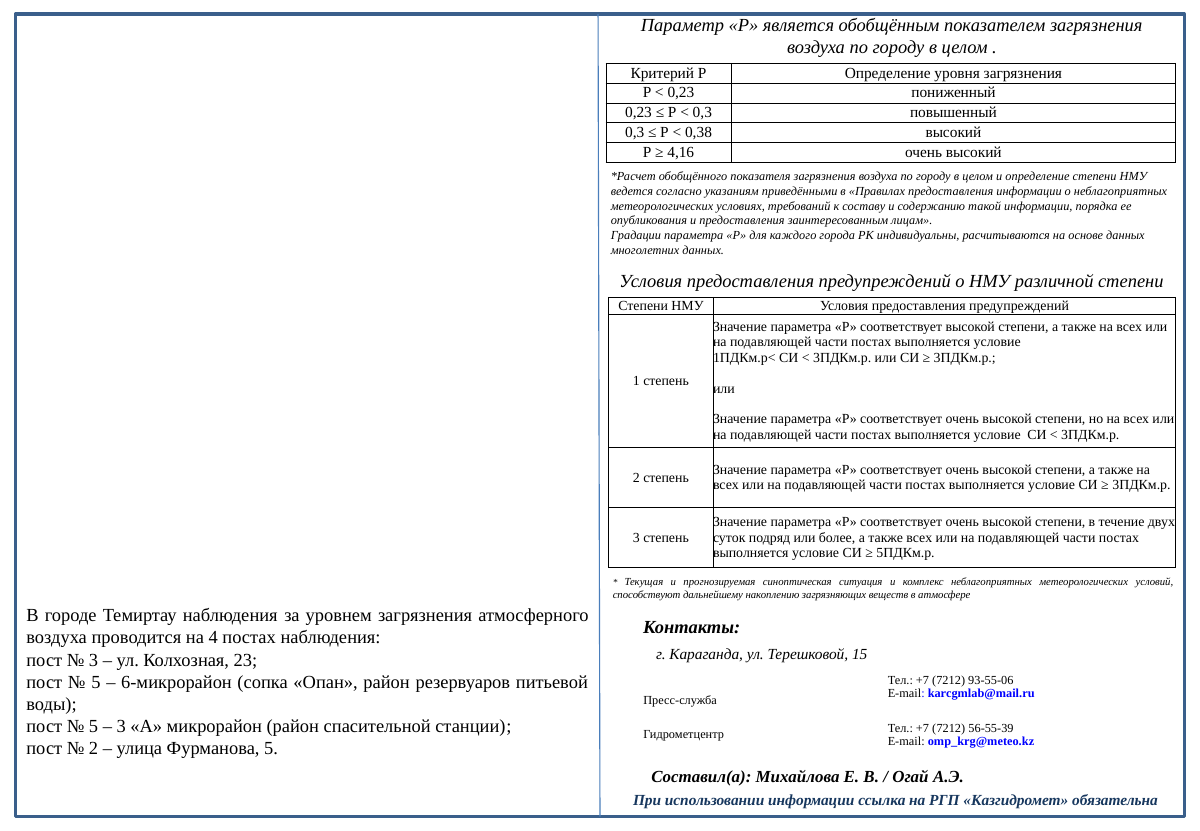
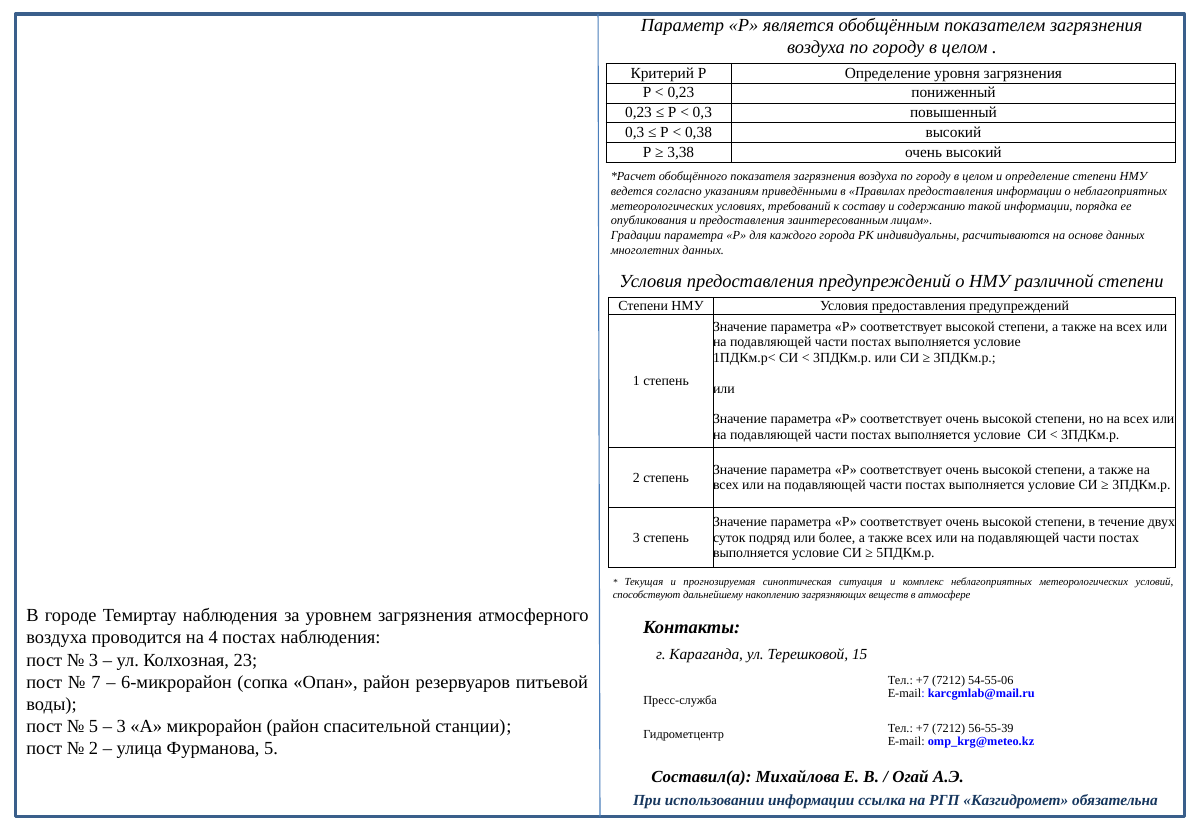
4,16: 4,16 -> 3,38
5 at (96, 682): 5 -> 7
93-55-06: 93-55-06 -> 54-55-06
